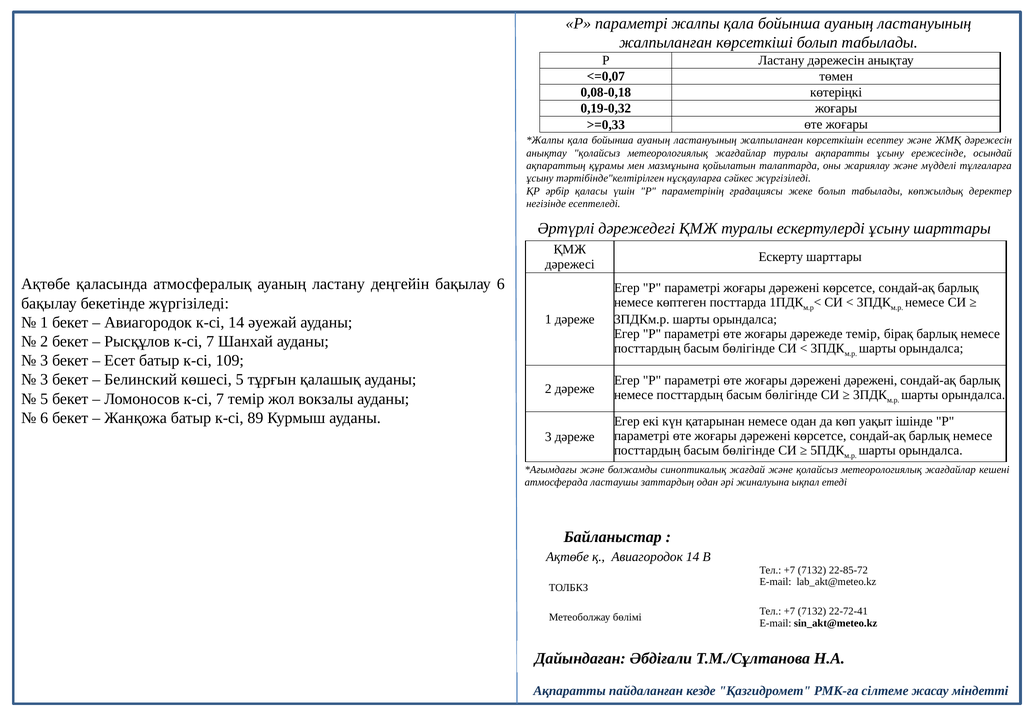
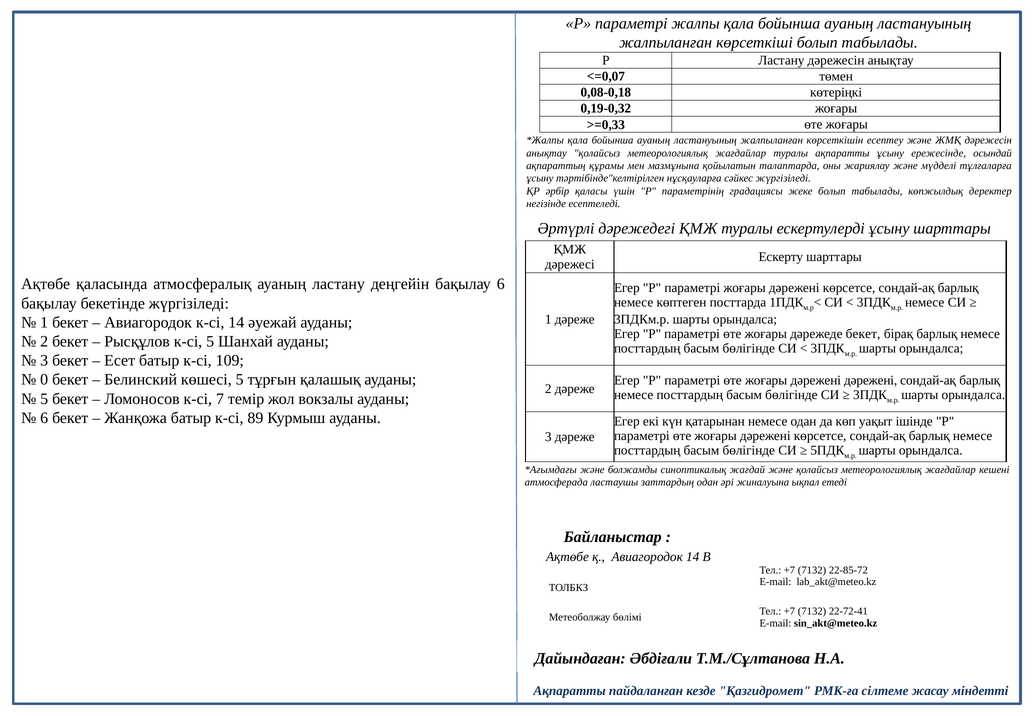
дәрежеде темір: темір -> бекет
Рысқұлов к-сі 7: 7 -> 5
3 at (44, 380): 3 -> 0
